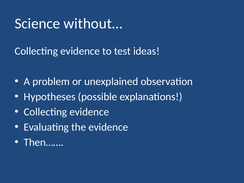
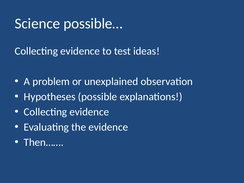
without…: without… -> possible…
